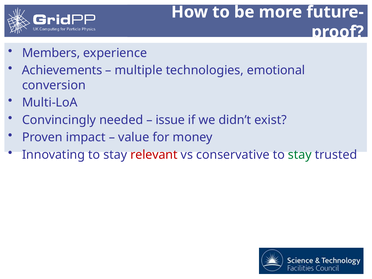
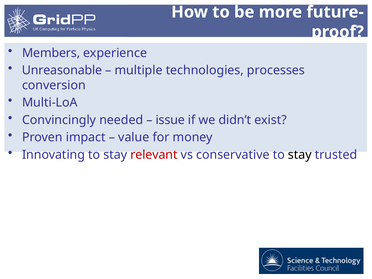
Achievements: Achievements -> Unreasonable
emotional: emotional -> processes
stay at (300, 155) colour: green -> black
